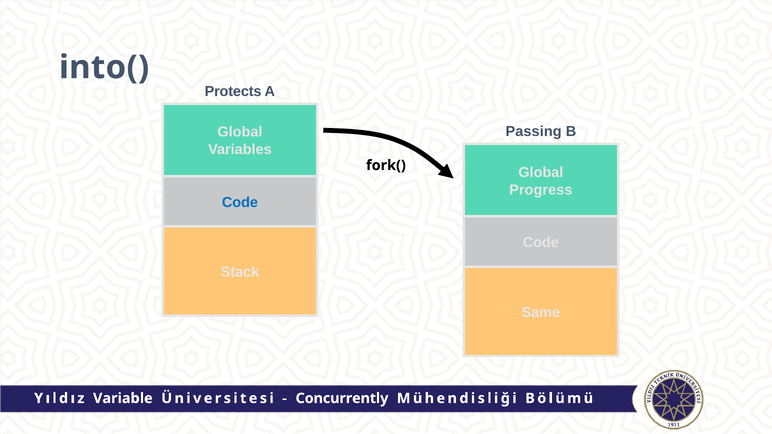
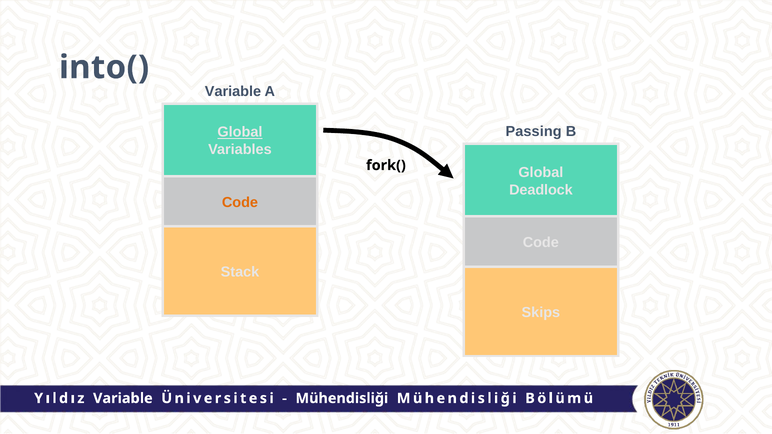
Protects at (233, 91): Protects -> Variable
Global at (240, 132) underline: none -> present
Progress: Progress -> Deadlock
Code at (240, 202) colour: blue -> orange
Same: Same -> Skips
Concurrently at (342, 399): Concurrently -> Mühendisliği
